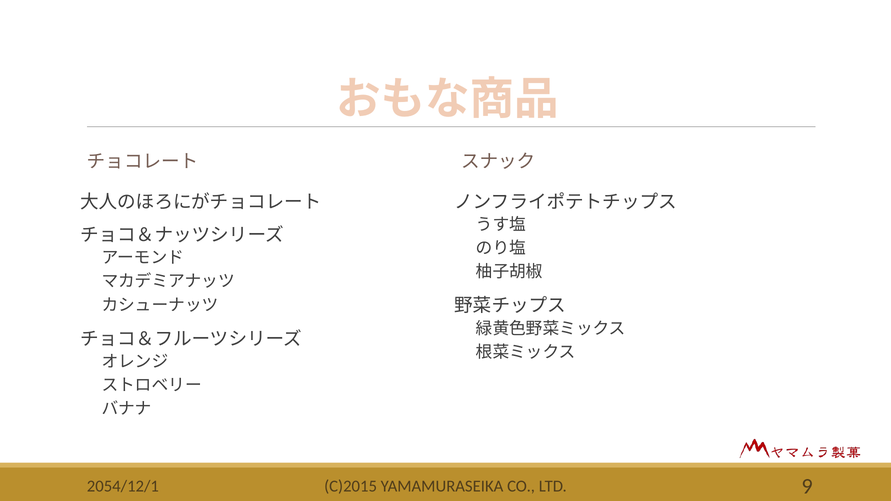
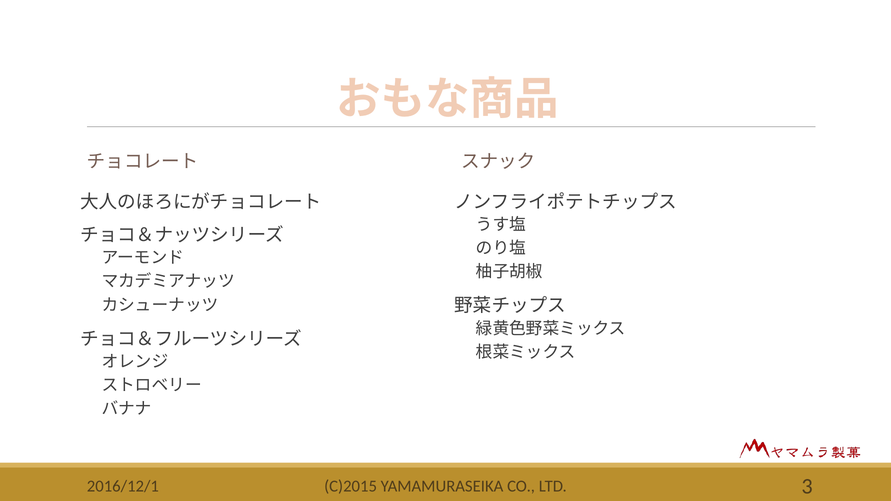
9: 9 -> 3
2054/12/1: 2054/12/1 -> 2016/12/1
